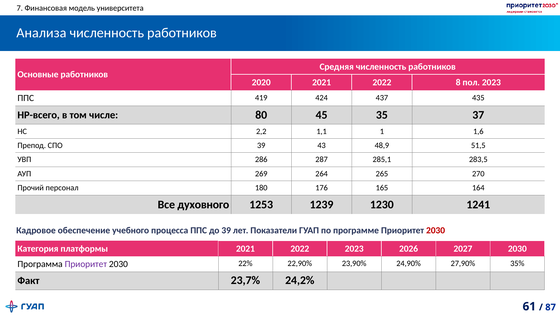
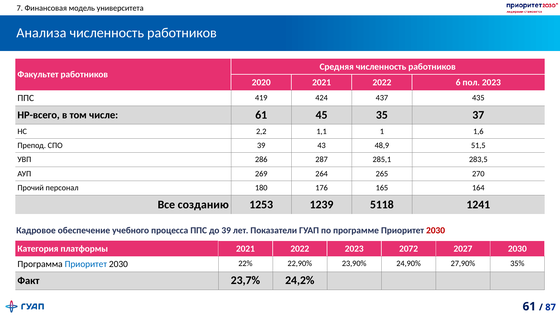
Основные: Основные -> Факультет
8: 8 -> 6
числе 80: 80 -> 61
духовного: духовного -> созданию
1230: 1230 -> 5118
2026: 2026 -> 2072
Приоритет at (86, 264) colour: purple -> blue
